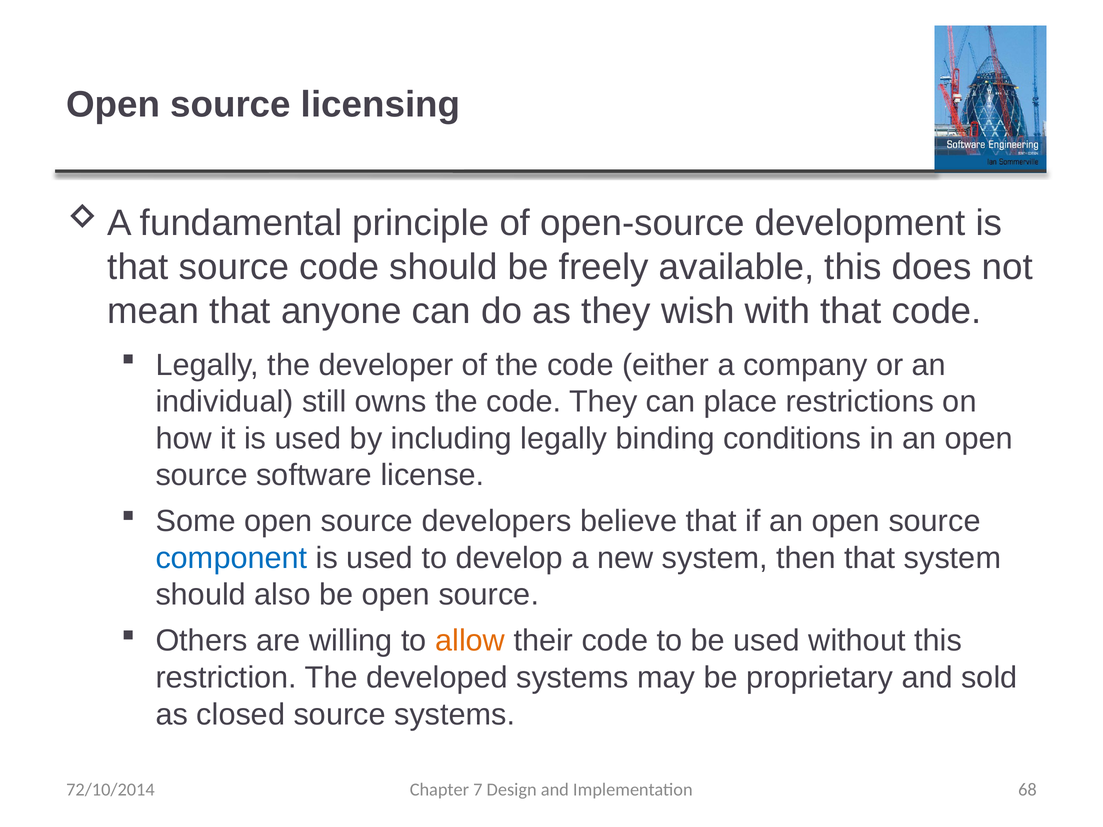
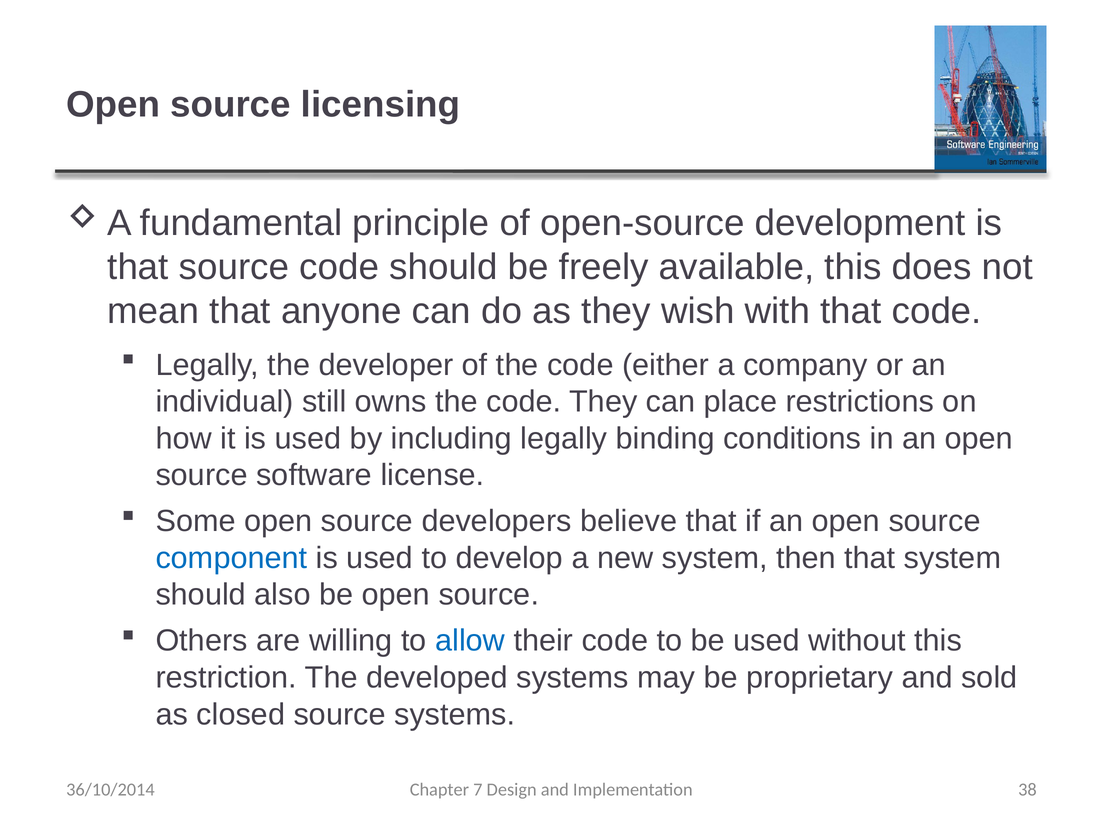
allow colour: orange -> blue
68: 68 -> 38
72/10/2014: 72/10/2014 -> 36/10/2014
